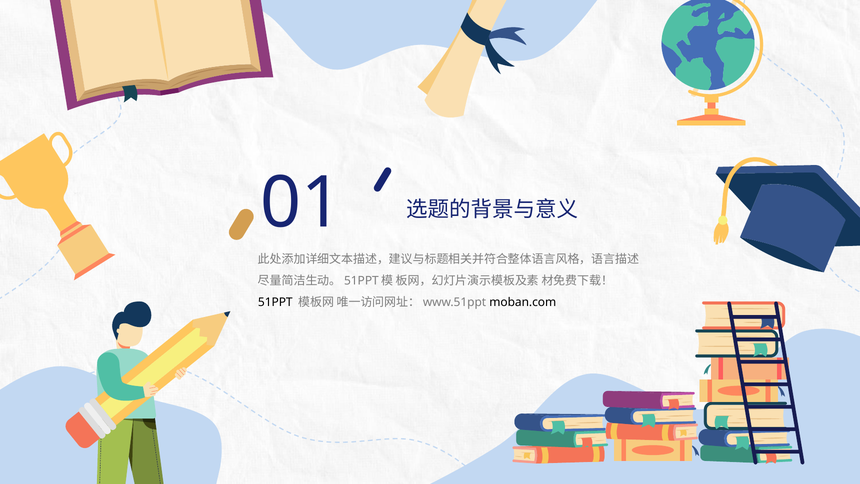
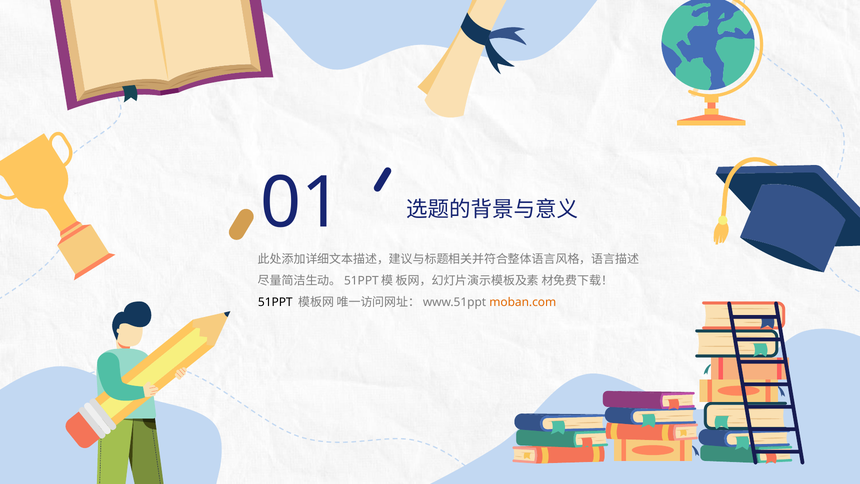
moban.com colour: black -> orange
